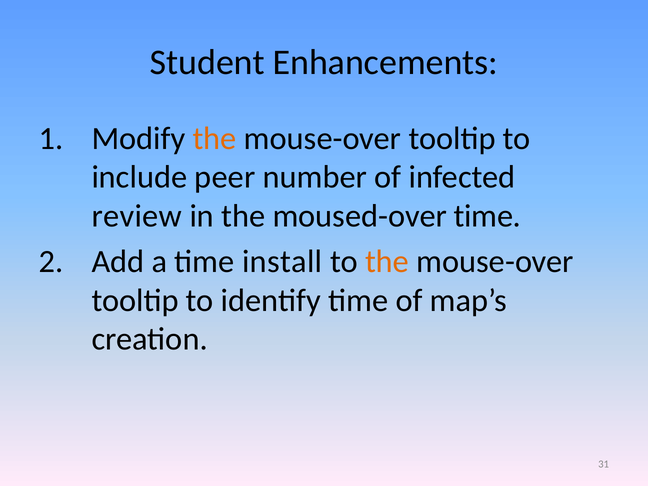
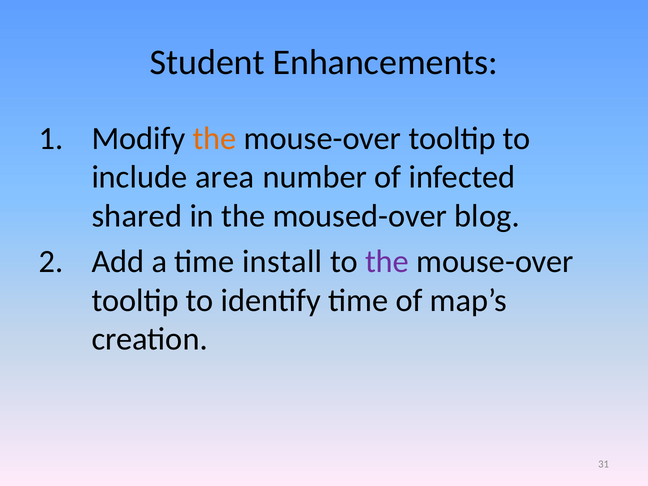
peer: peer -> area
review: review -> shared
moused-over time: time -> blog
the at (387, 261) colour: orange -> purple
